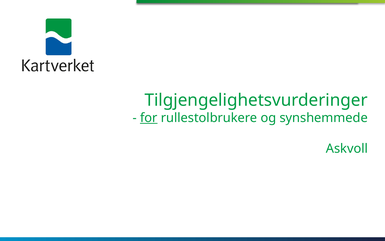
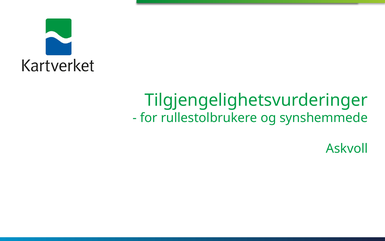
for underline: present -> none
